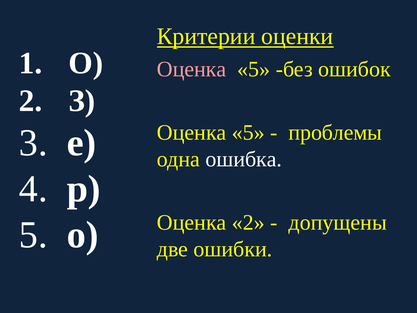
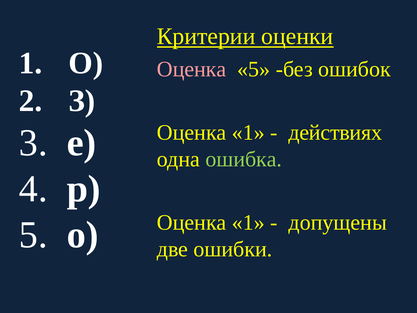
5 at (248, 133): 5 -> 1
проблемы: проблемы -> действиях
ошибка colour: white -> light green
2 at (248, 223): 2 -> 1
